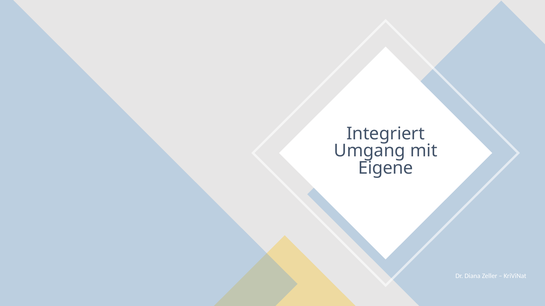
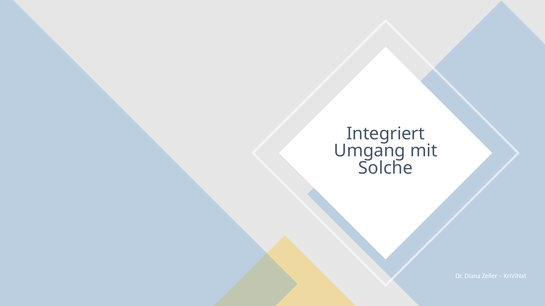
Eigene: Eigene -> Solche
